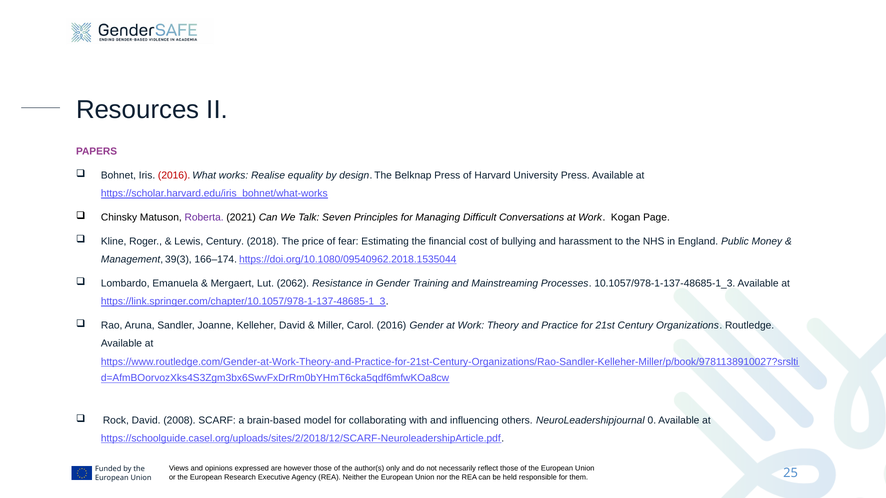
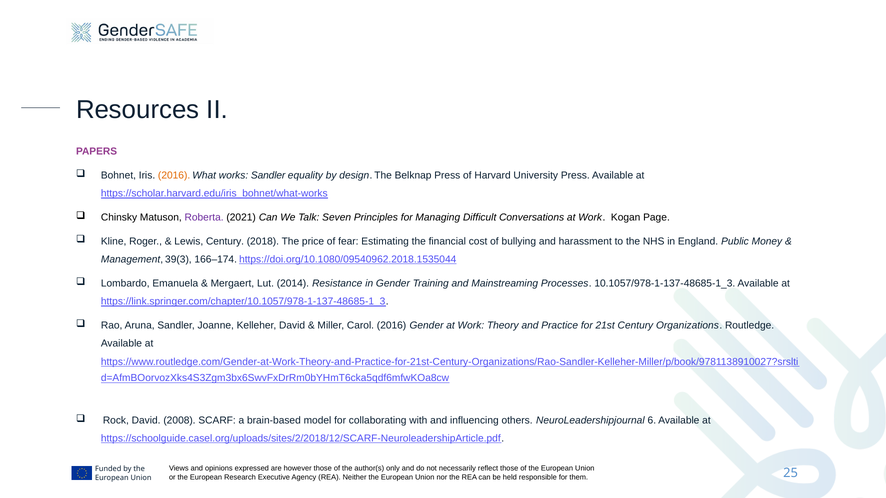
2016 at (174, 175) colour: red -> orange
works Realise: Realise -> Sandler
2062: 2062 -> 2014
0: 0 -> 6
